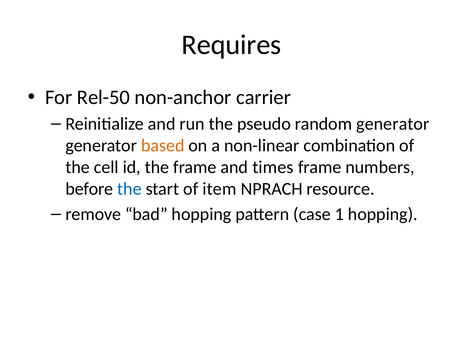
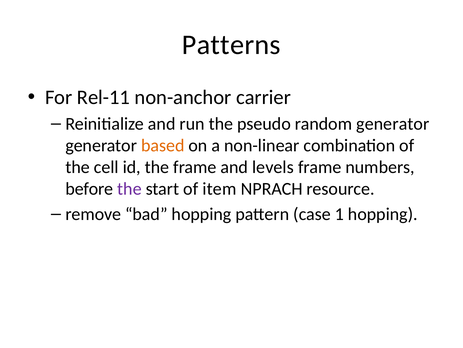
Requires: Requires -> Patterns
Rel-50: Rel-50 -> Rel-11
times: times -> levels
the at (129, 189) colour: blue -> purple
